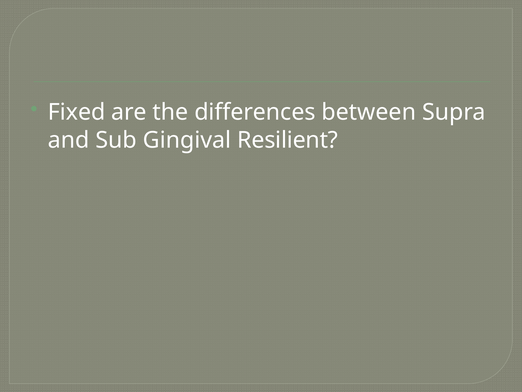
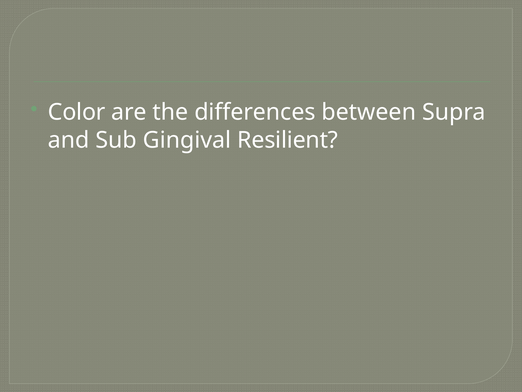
Fixed: Fixed -> Color
